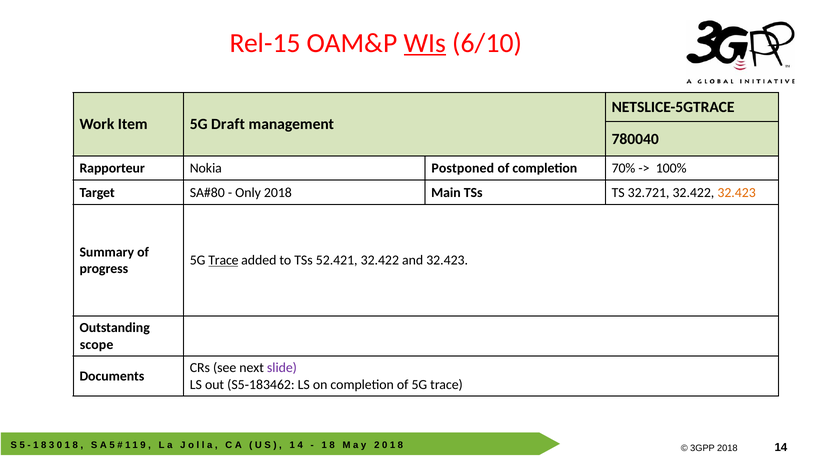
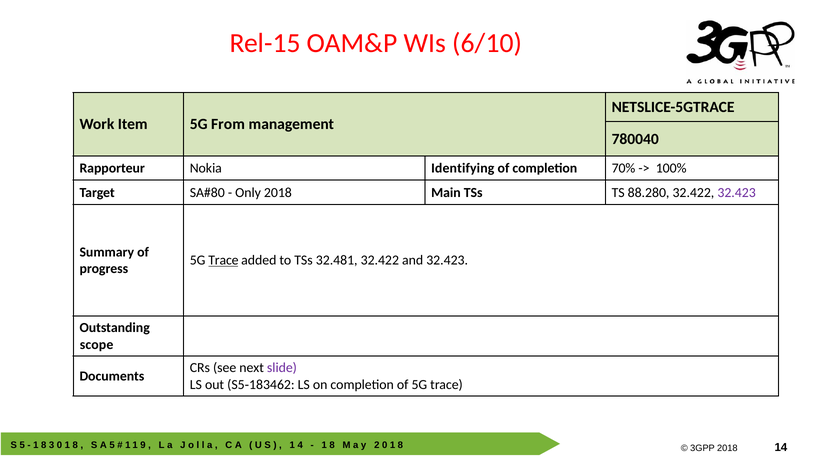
WIs underline: present -> none
Draft: Draft -> From
Postponed: Postponed -> Identifying
32.721: 32.721 -> 88.280
32.423 at (737, 193) colour: orange -> purple
52.421: 52.421 -> 32.481
